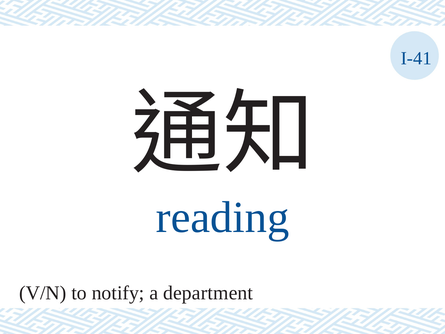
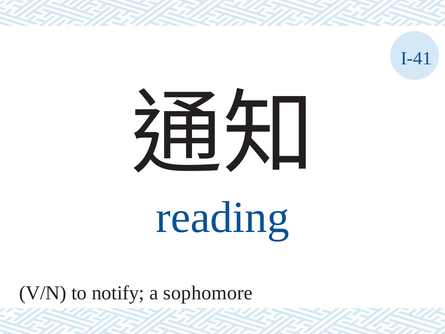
department: department -> sophomore
